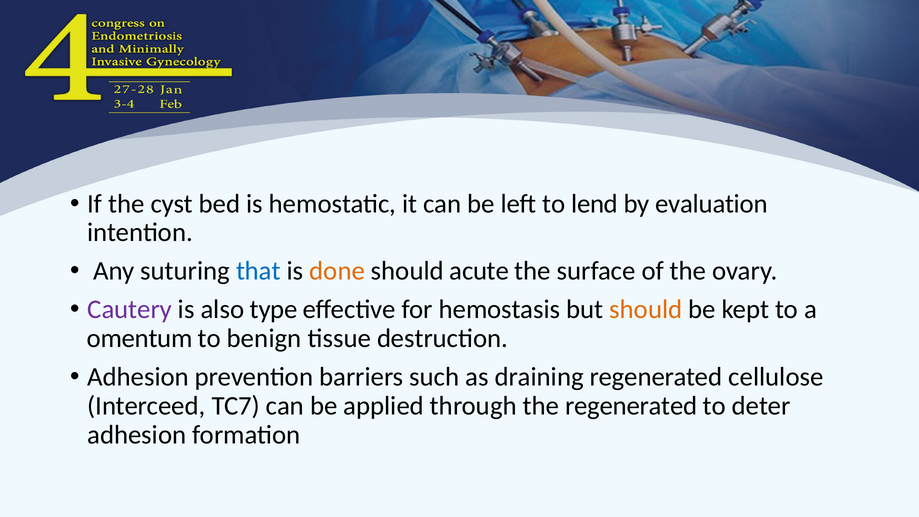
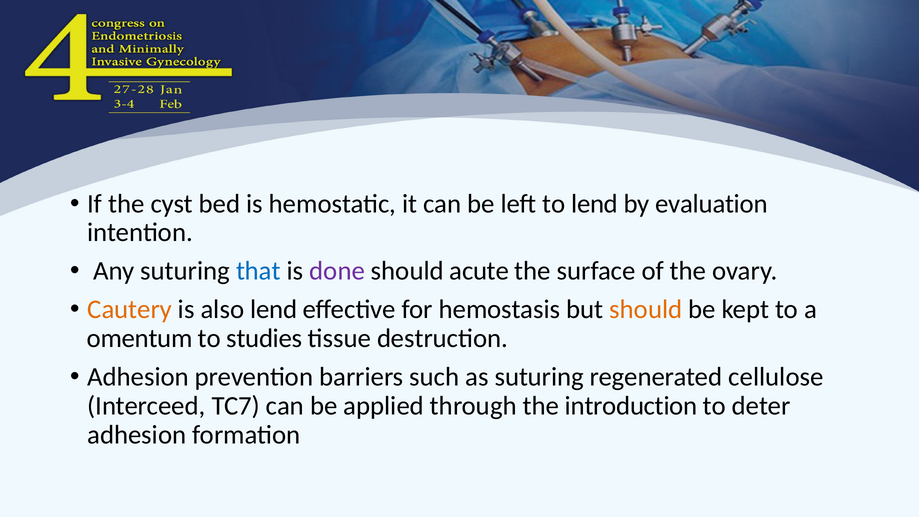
done colour: orange -> purple
Cautery colour: purple -> orange
also type: type -> lend
benign: benign -> studies
as draining: draining -> suturing
the regenerated: regenerated -> introduction
